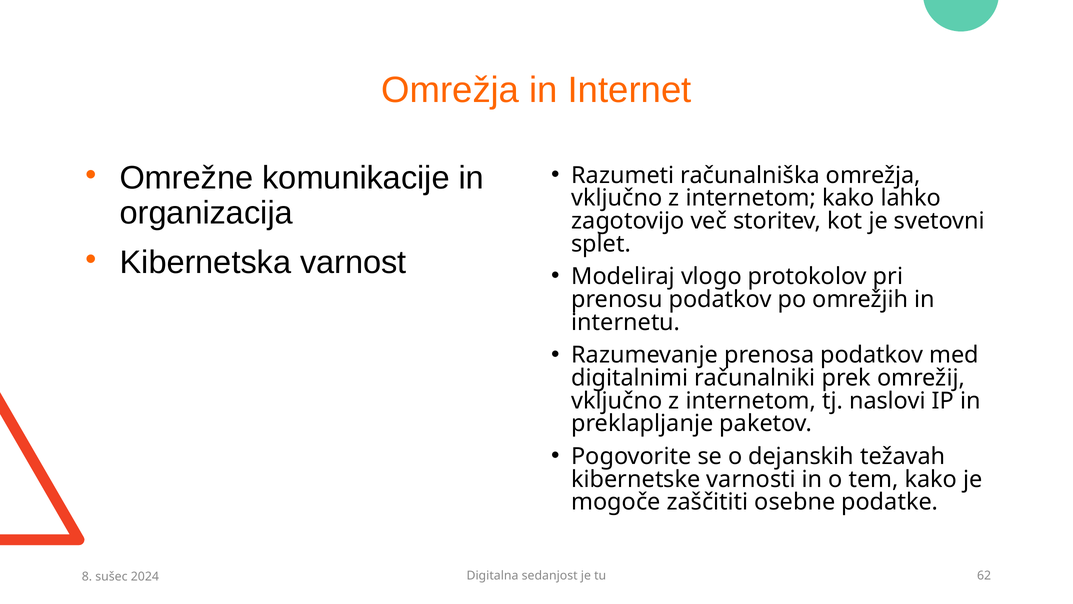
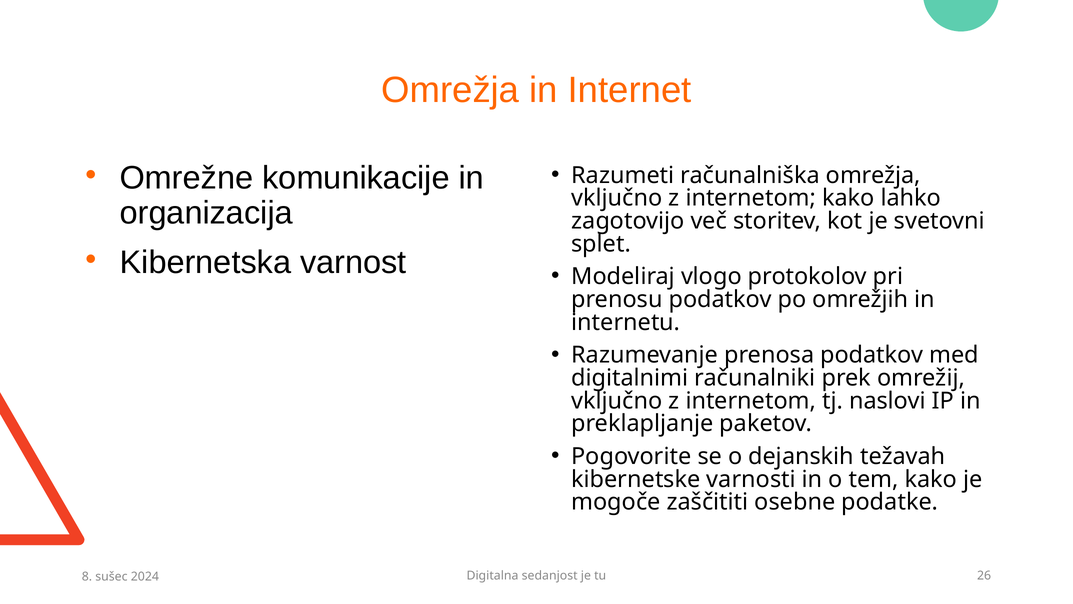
62: 62 -> 26
